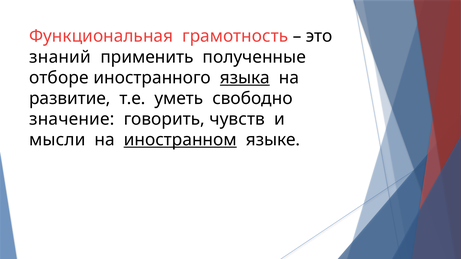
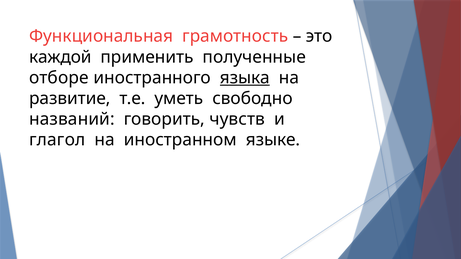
знаний: знаний -> каждой
значение: значение -> названий
мысли: мысли -> глагол
иностранном underline: present -> none
